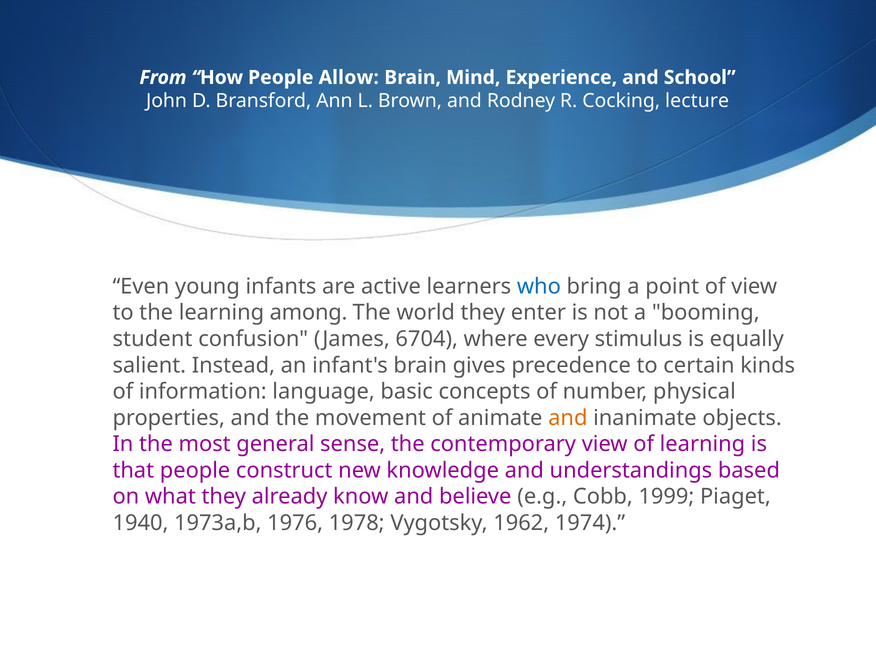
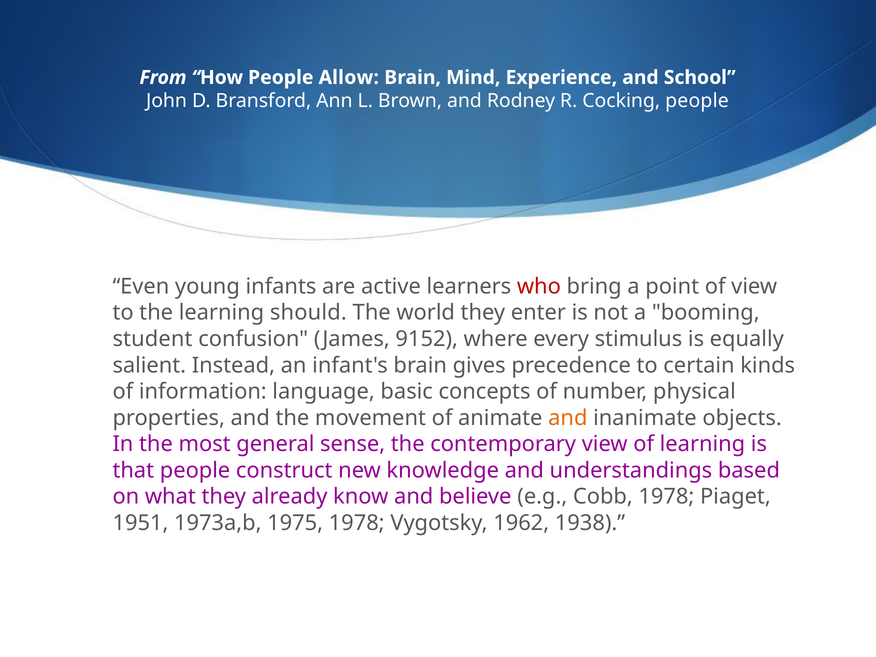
Cocking lecture: lecture -> people
who colour: blue -> red
among: among -> should
6704: 6704 -> 9152
Cobb 1999: 1999 -> 1978
1940: 1940 -> 1951
1976: 1976 -> 1975
1974: 1974 -> 1938
